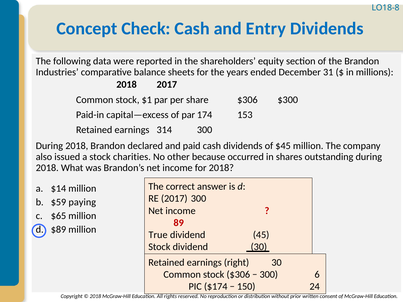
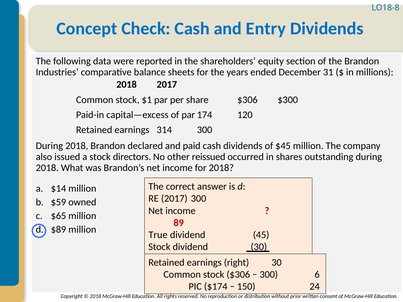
153: 153 -> 120
charities: charities -> directors
because: because -> reissued
paying: paying -> owned
